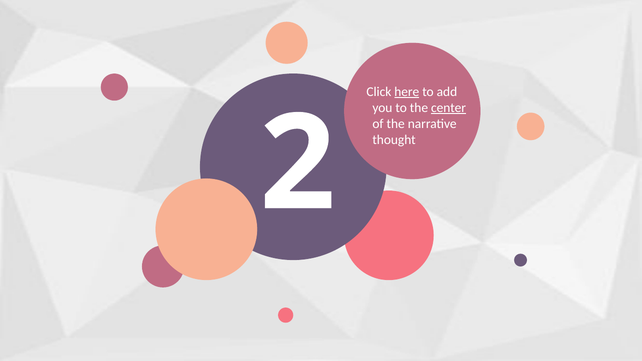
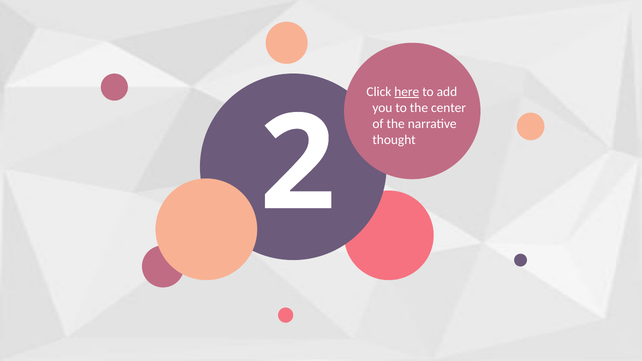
center underline: present -> none
